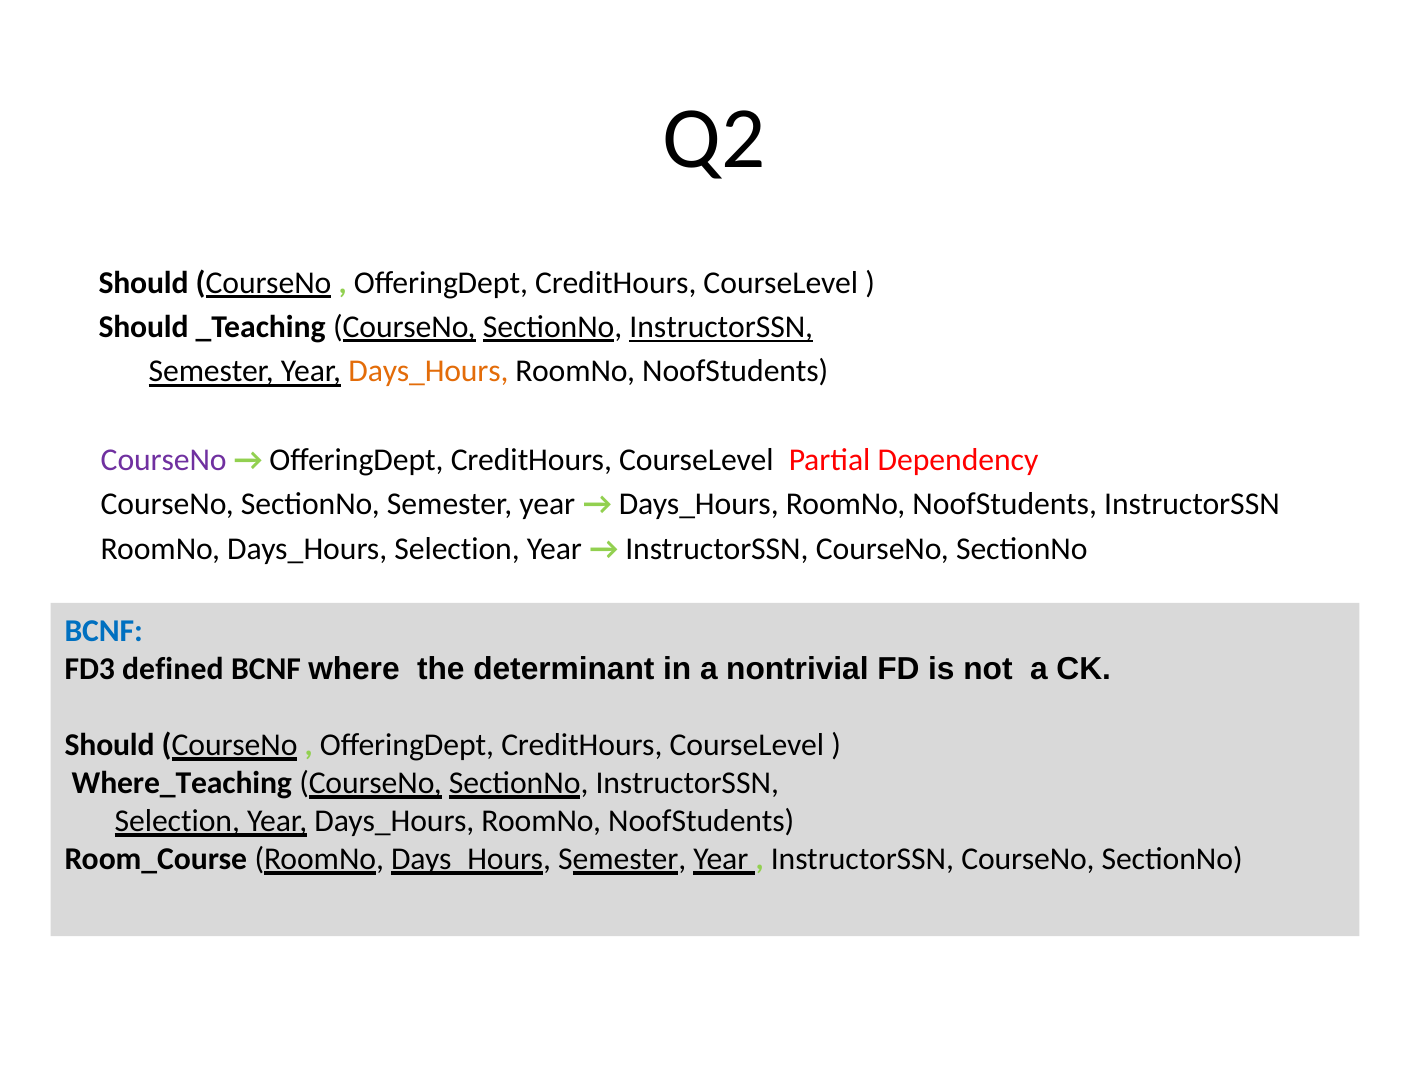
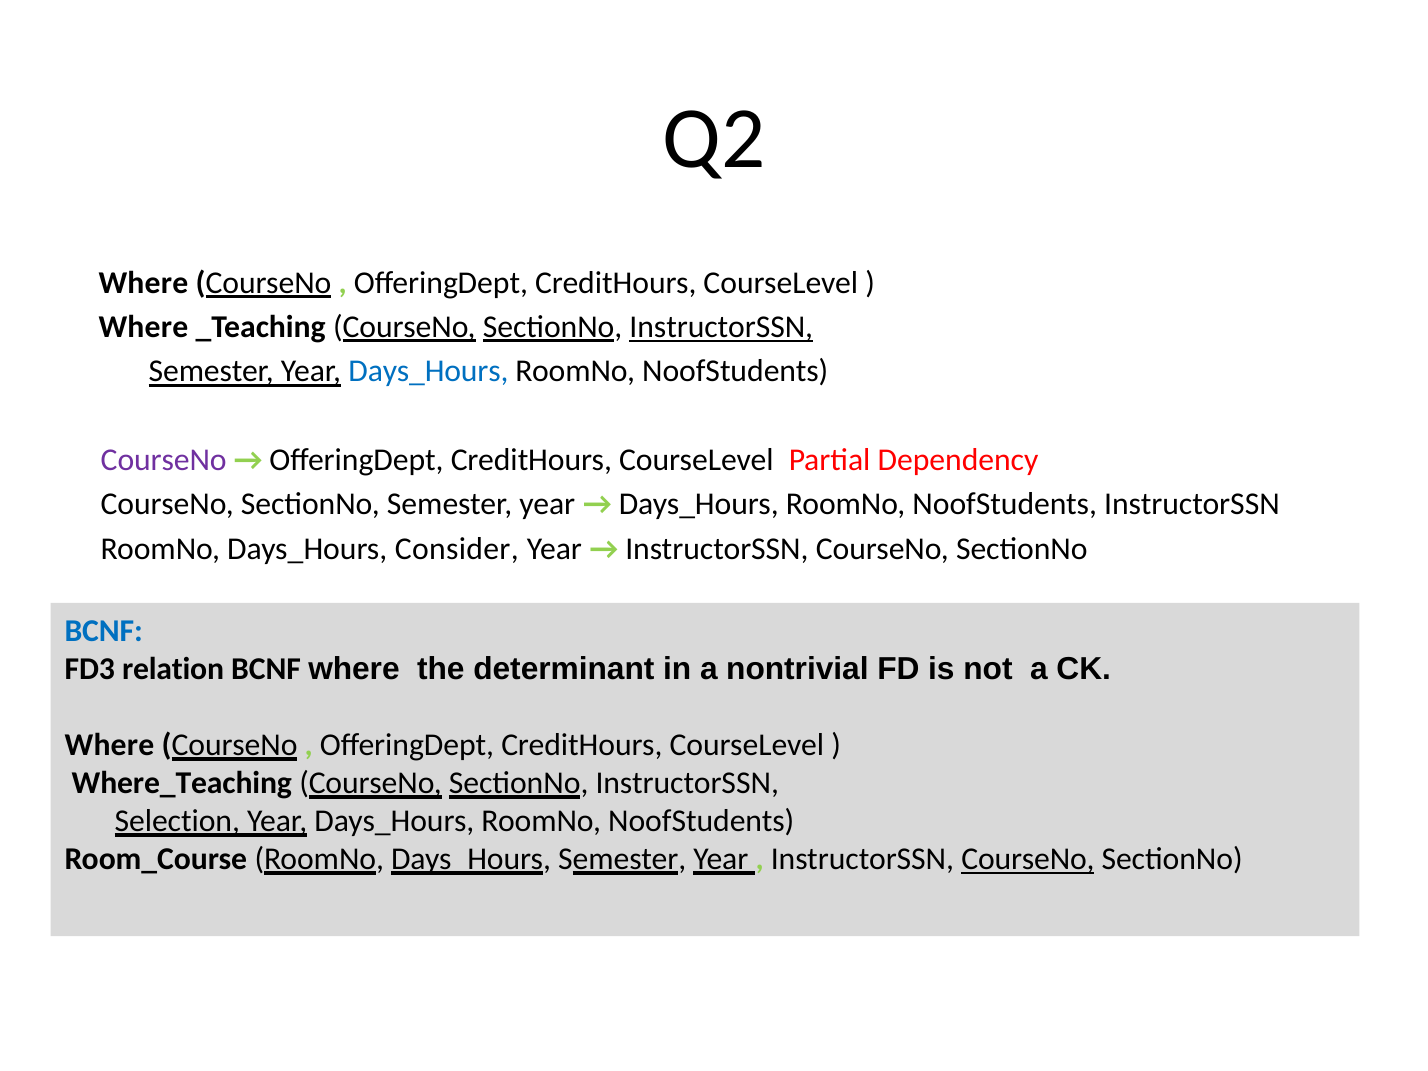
Should at (144, 283): Should -> Where
Should at (144, 327): Should -> Where
Days_Hours at (428, 371) colour: orange -> blue
Days_Hours Selection: Selection -> Consider
defined: defined -> relation
Should at (110, 745): Should -> Where
CourseNo at (1028, 859) underline: none -> present
